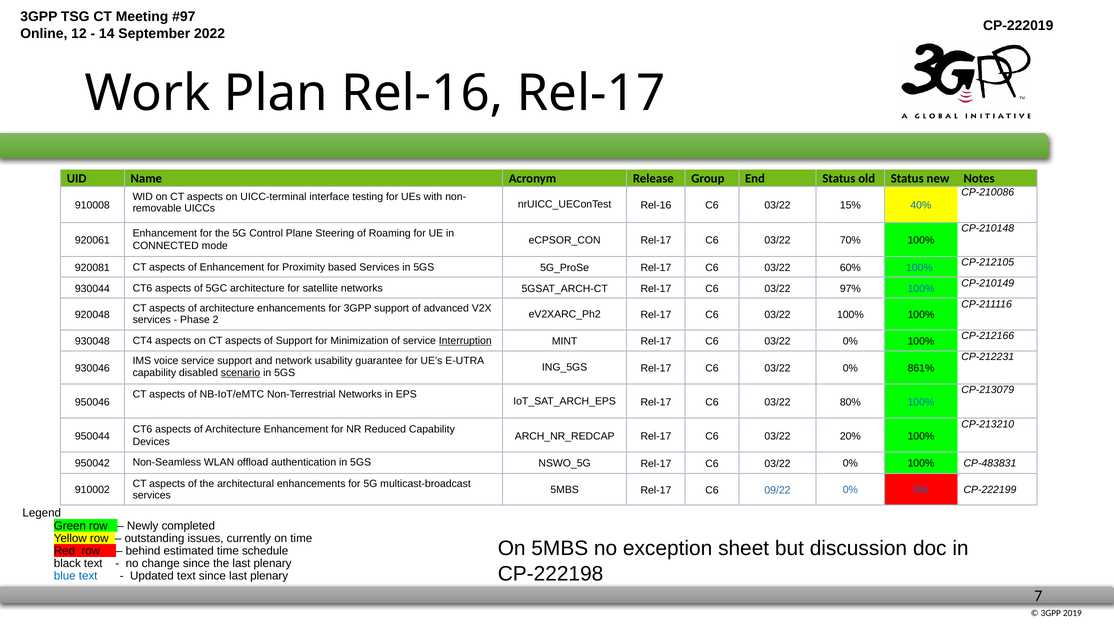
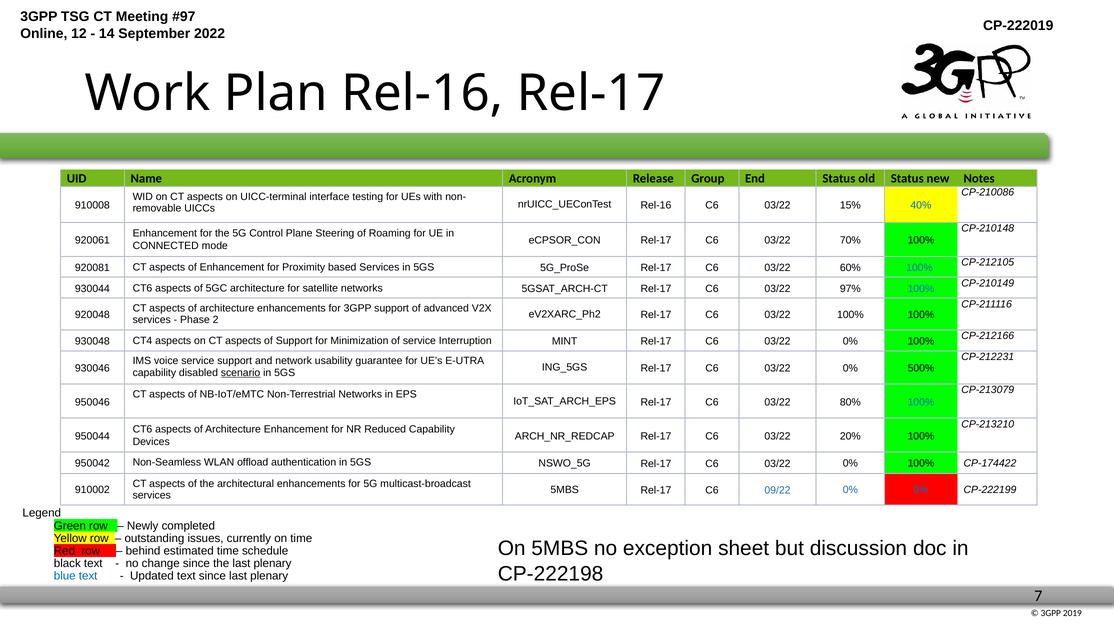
Interruption underline: present -> none
861%: 861% -> 500%
CP-483831: CP-483831 -> CP-174422
